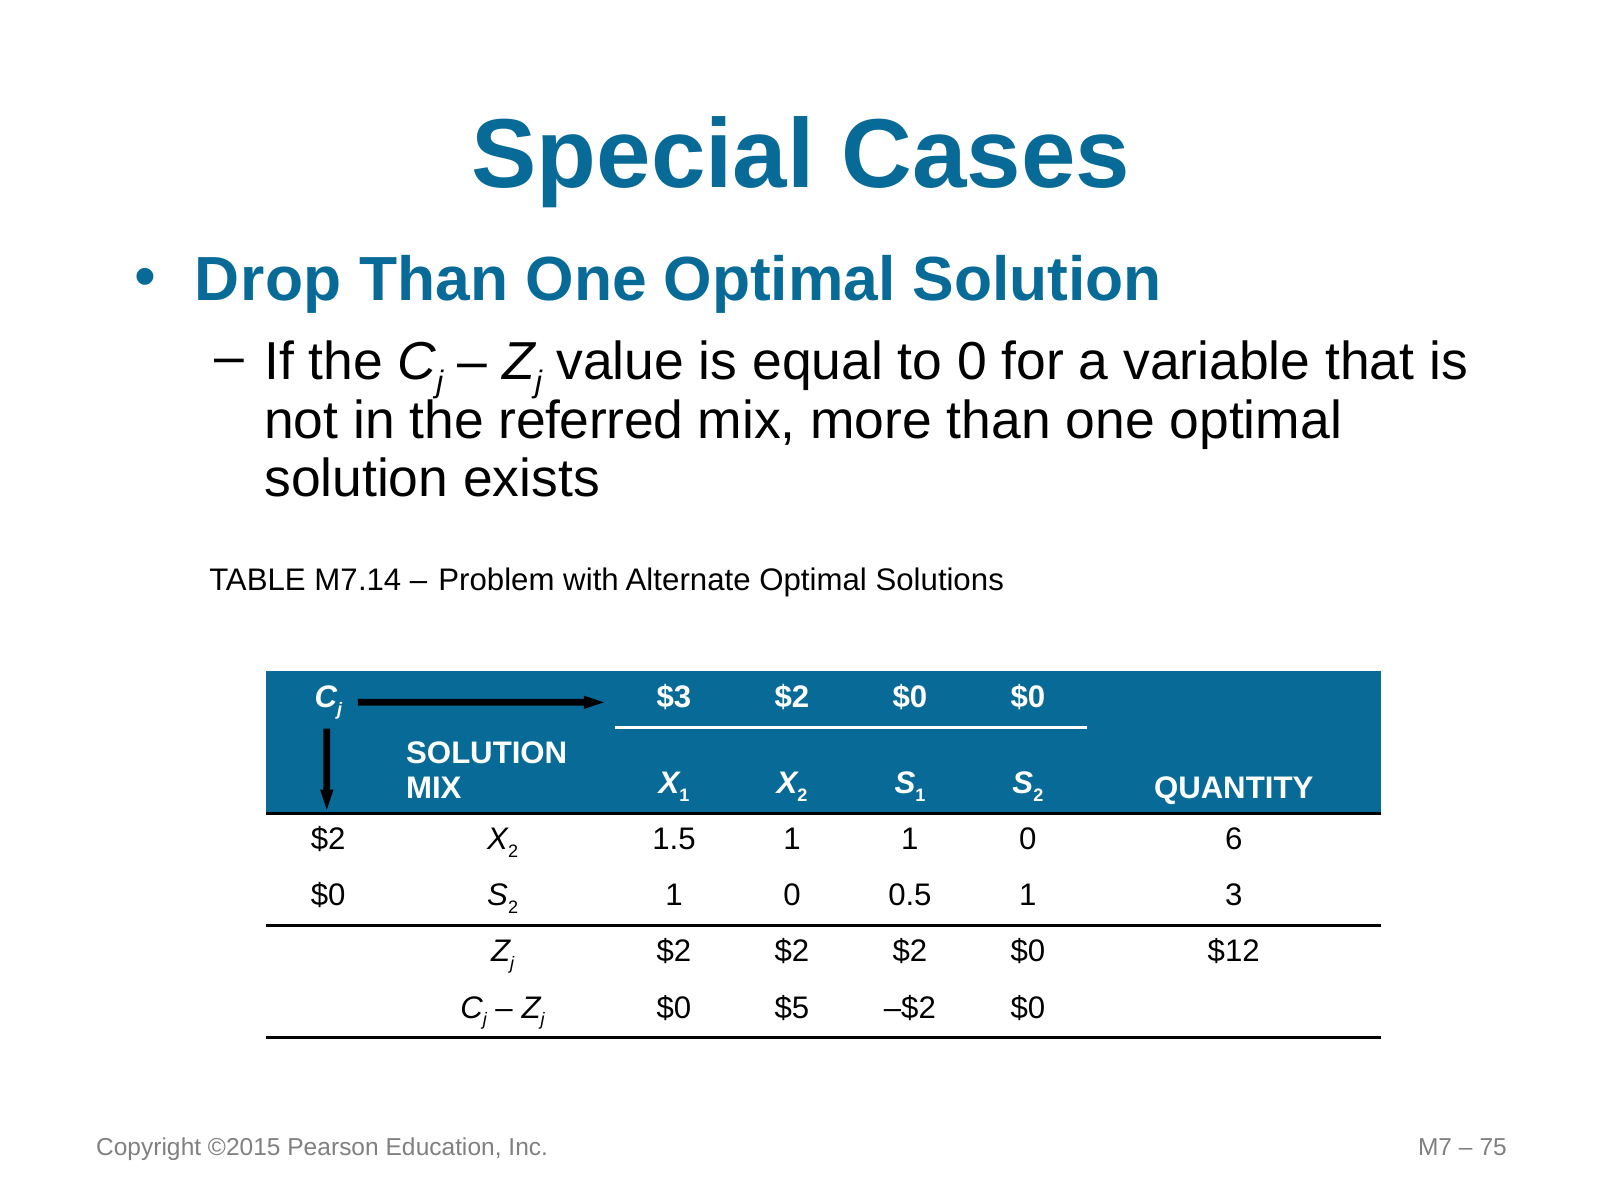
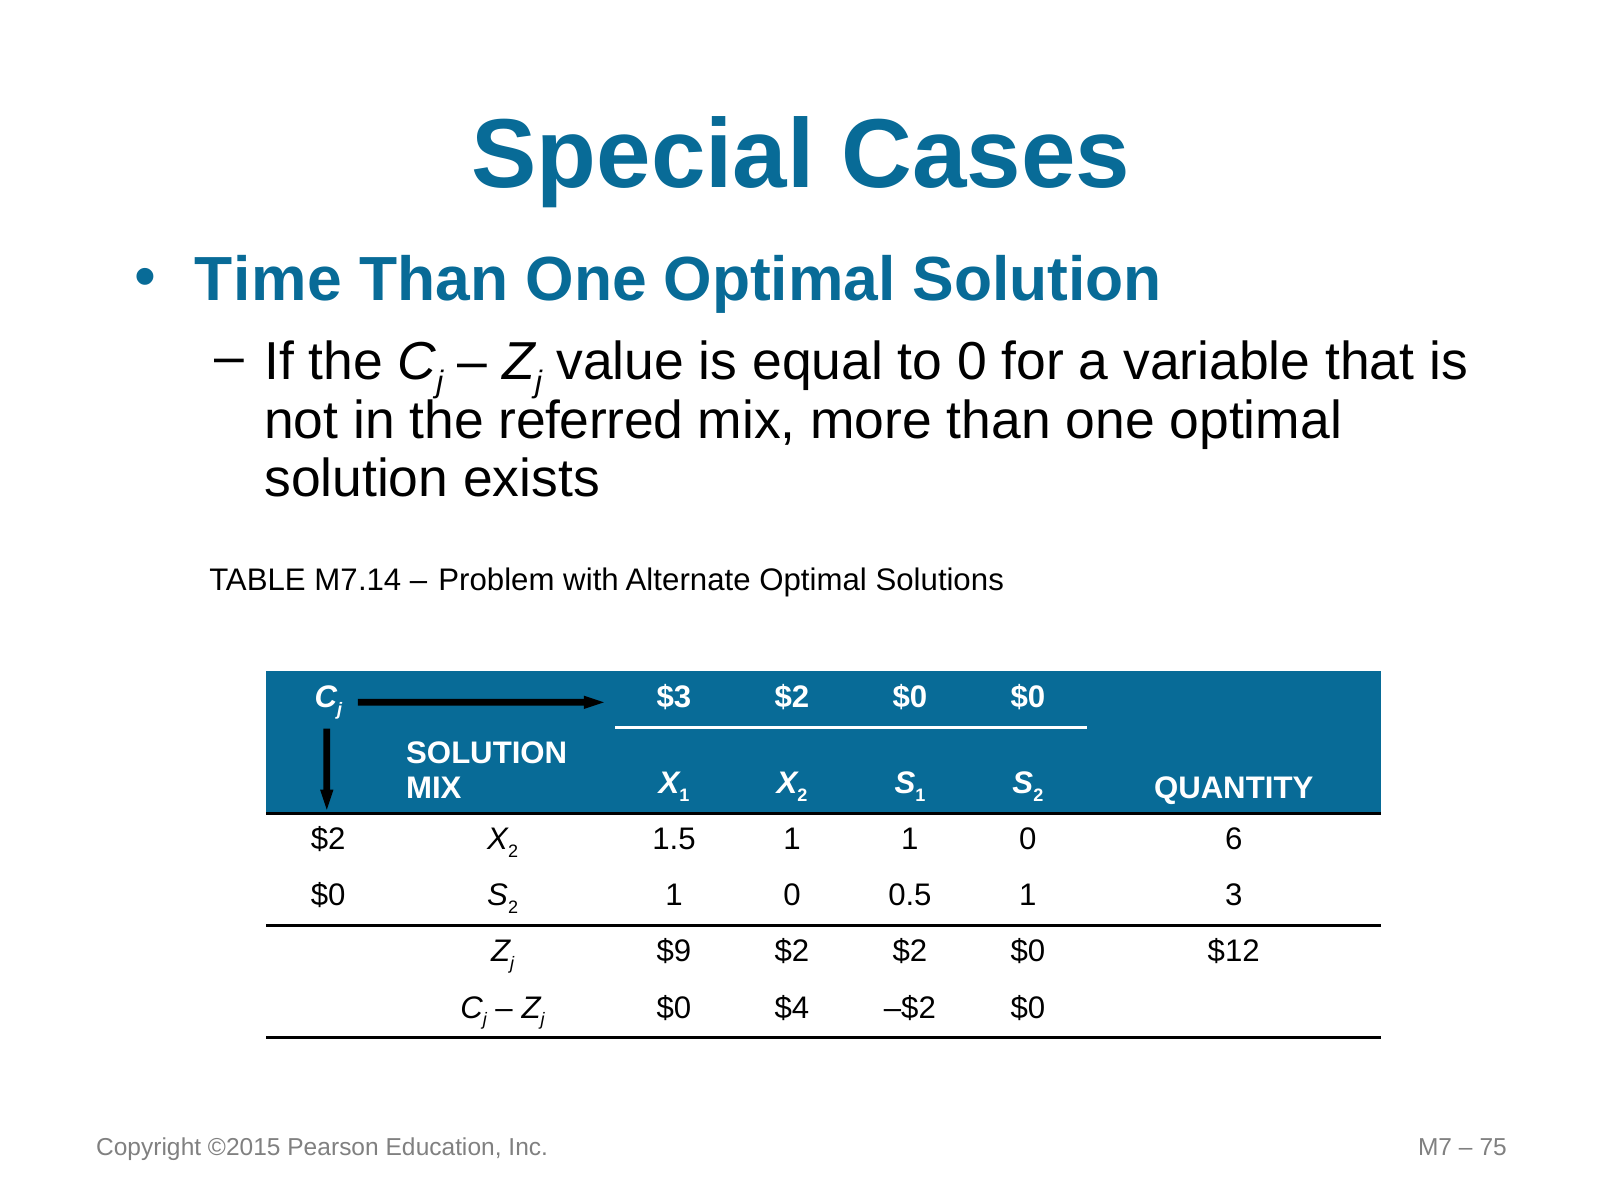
Drop: Drop -> Time
$2 at (674, 952): $2 -> $9
$5: $5 -> $4
